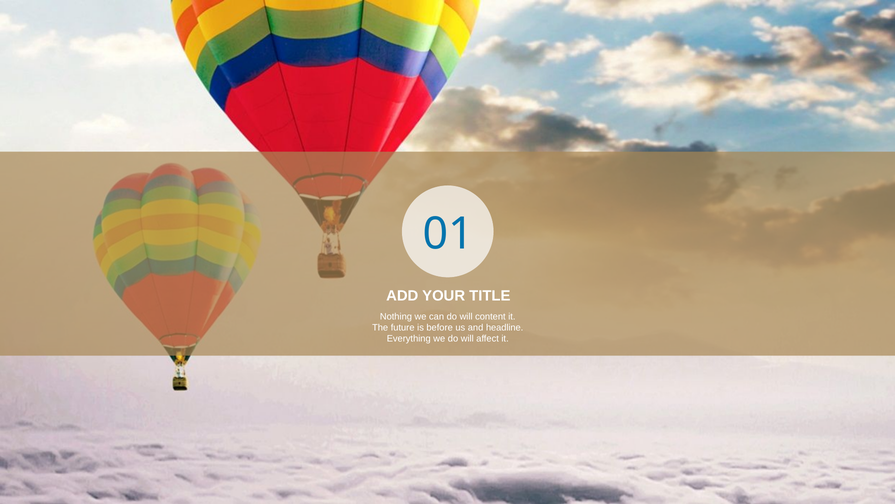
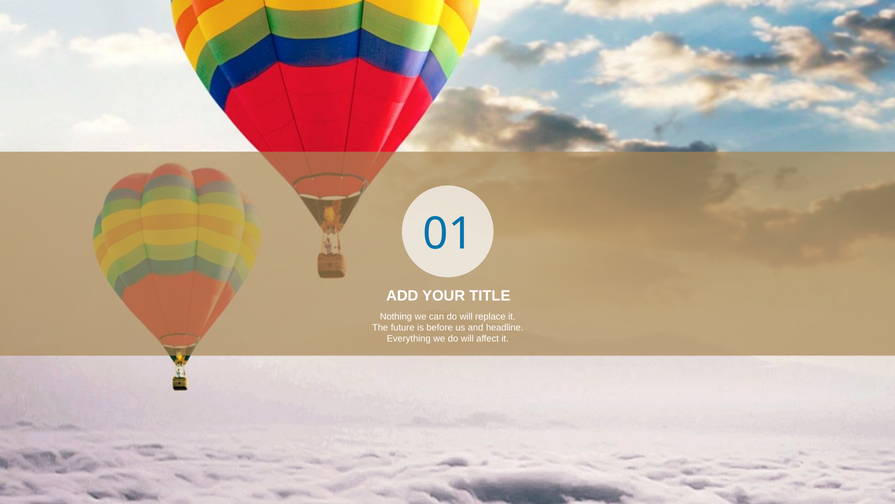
content: content -> replace
